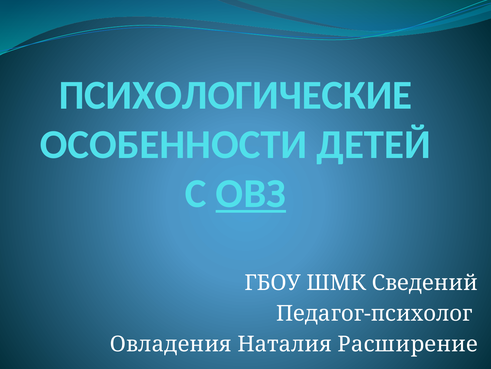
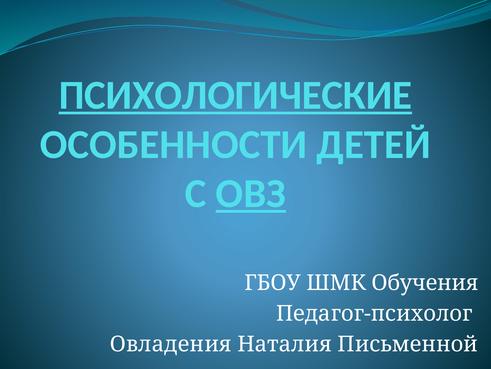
ПСИХОЛОГИЧЕСКИЕ underline: none -> present
Сведений: Сведений -> Обучения
Расширение: Расширение -> Письменной
